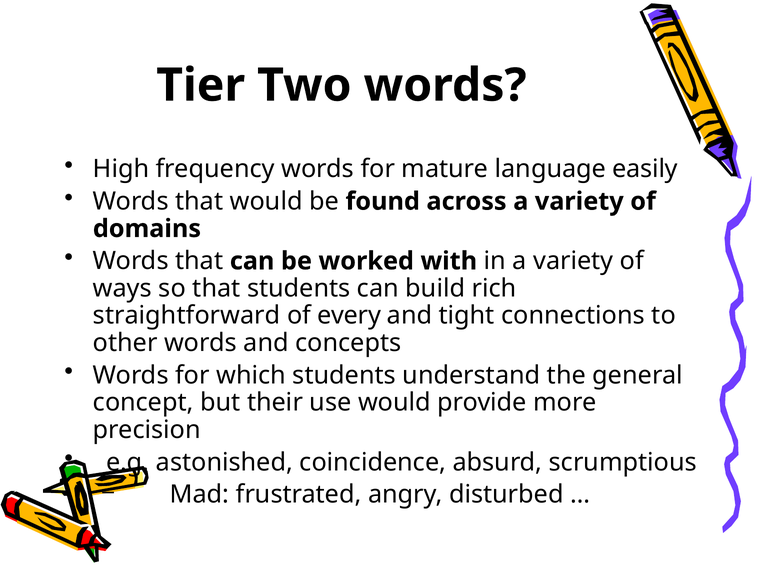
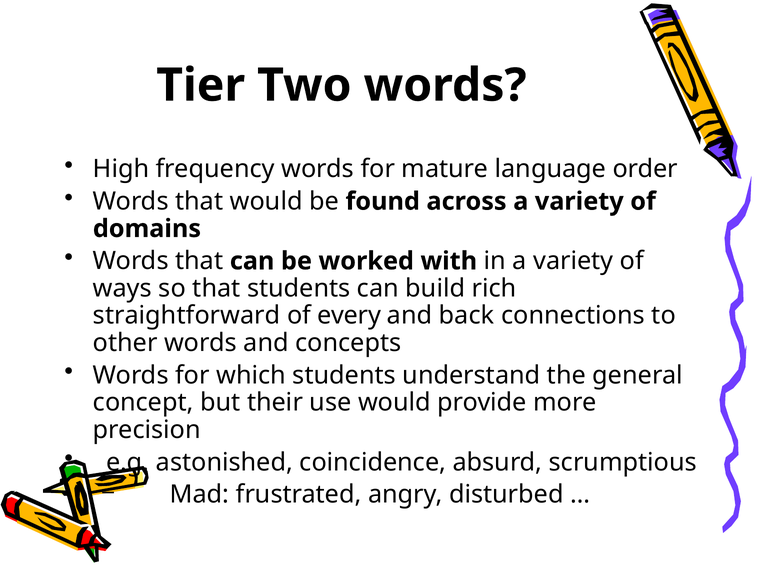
easily: easily -> order
tight: tight -> back
